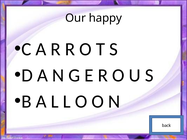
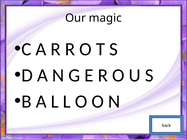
happy: happy -> magic
